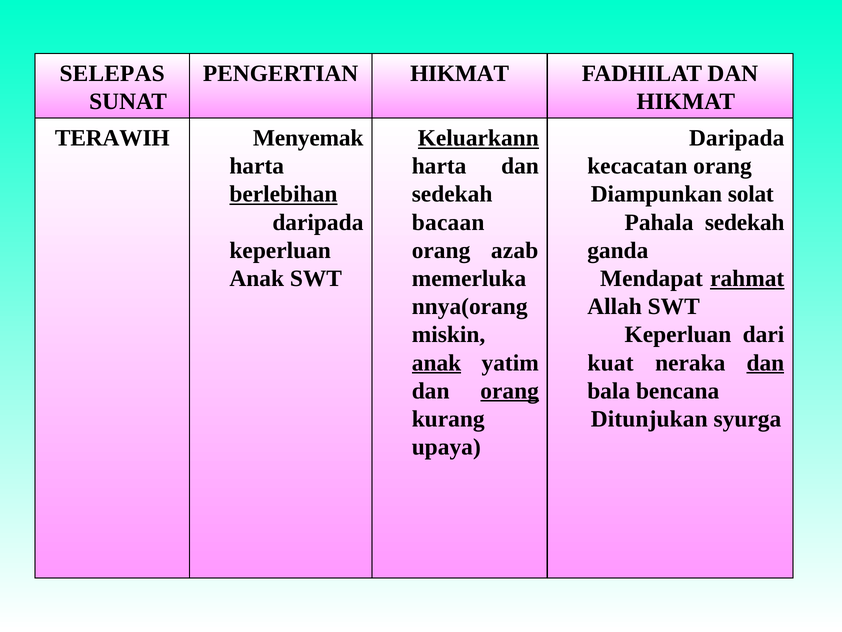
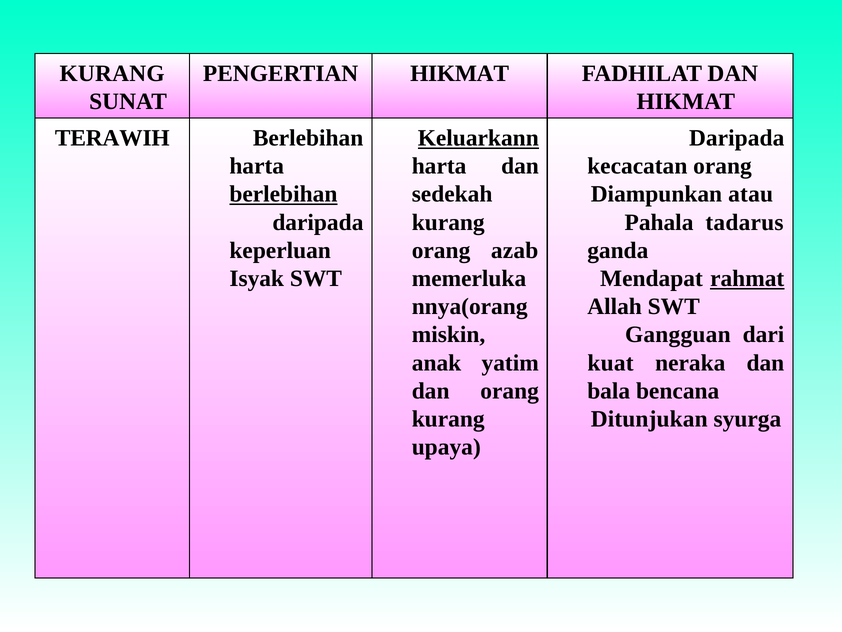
SELEPAS at (112, 73): SELEPAS -> KURANG
Menyemak at (308, 138): Menyemak -> Berlebihan
solat: solat -> atau
bacaan at (448, 222): bacaan -> kurang
Pahala sedekah: sedekah -> tadarus
Anak at (257, 278): Anak -> Isyak
Keperluan at (678, 334): Keperluan -> Gangguan
anak at (437, 362) underline: present -> none
dan at (765, 362) underline: present -> none
orang at (510, 391) underline: present -> none
